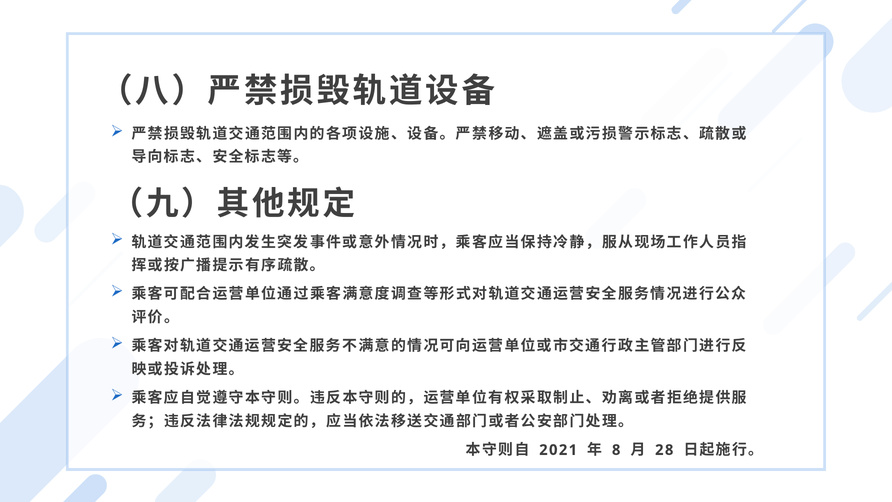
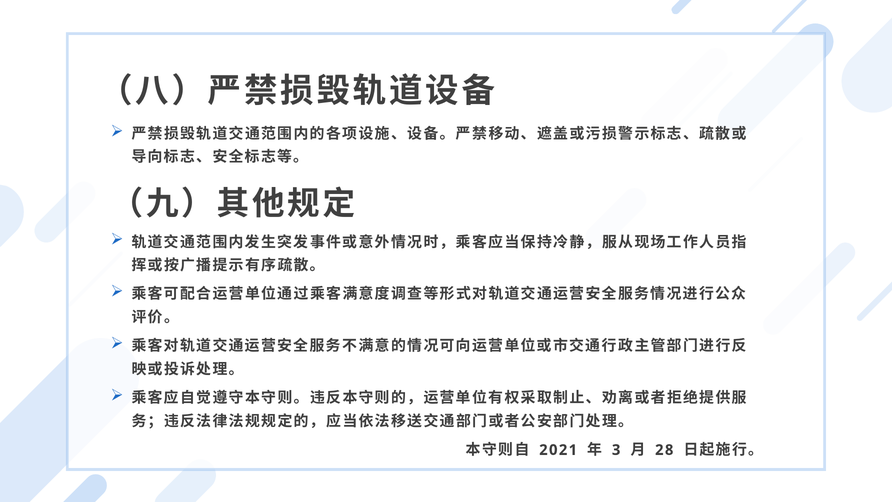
8: 8 -> 3
